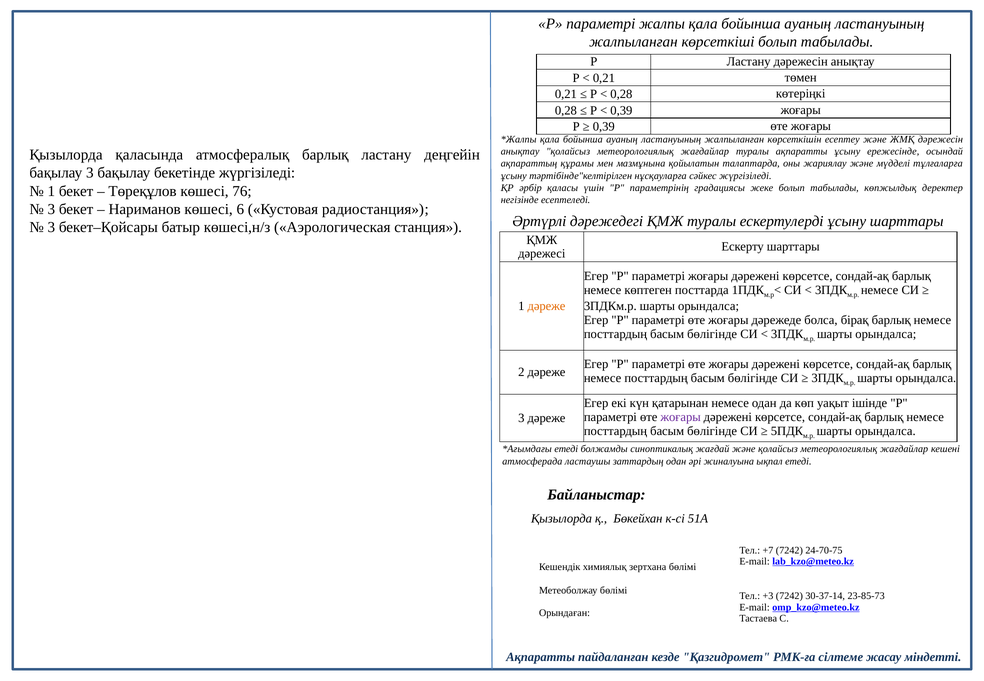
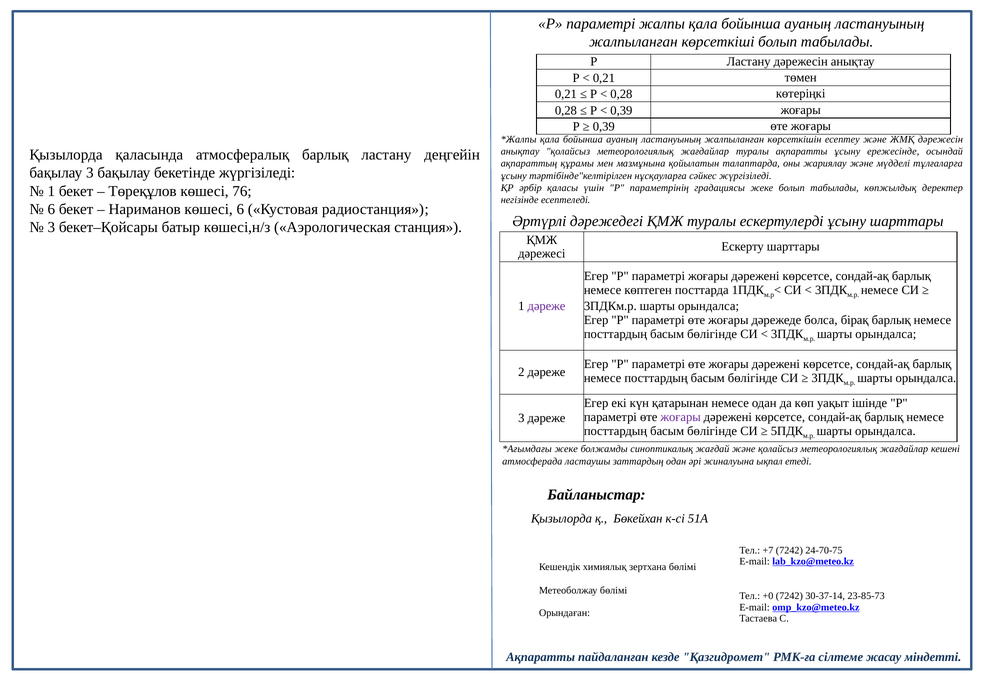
3 at (51, 209): 3 -> 6
дәреже at (546, 306) colour: orange -> purple
етеді at (566, 449): етеді -> жеке
+3: +3 -> +0
